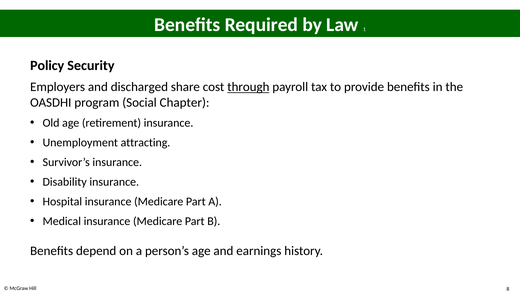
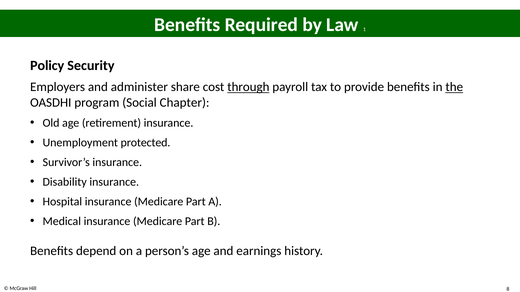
discharged: discharged -> administer
the underline: none -> present
attracting: attracting -> protected
